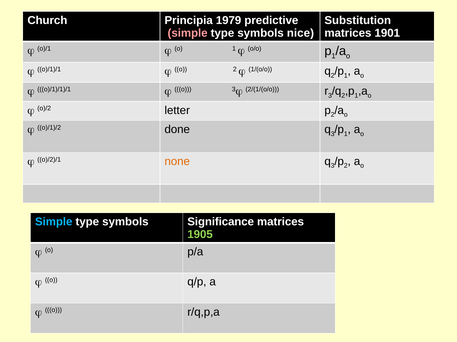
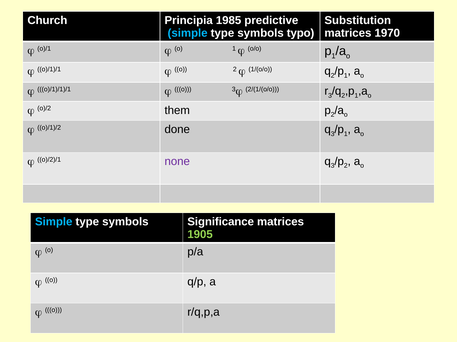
1979: 1979 -> 1985
simple at (188, 33) colour: pink -> light blue
nice: nice -> typo
1901: 1901 -> 1970
letter: letter -> them
none colour: orange -> purple
